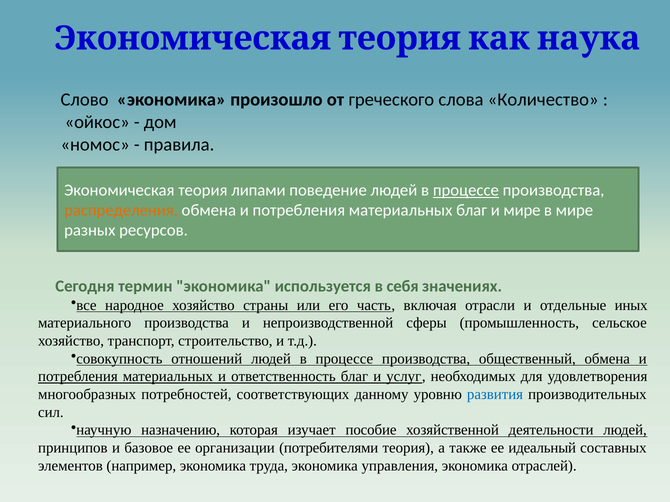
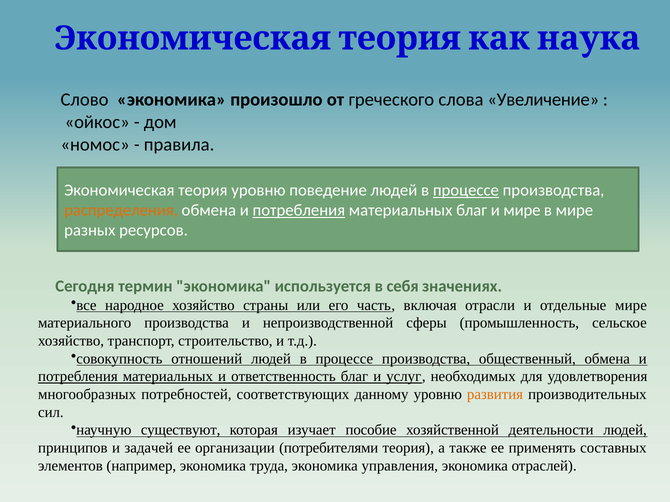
Количество: Количество -> Увеличение
теория липами: липами -> уровню
потребления at (299, 211) underline: none -> present
отдельные иных: иных -> мире
развития colour: blue -> orange
назначению: назначению -> существуют
базовое: базовое -> задачей
идеальный: идеальный -> применять
